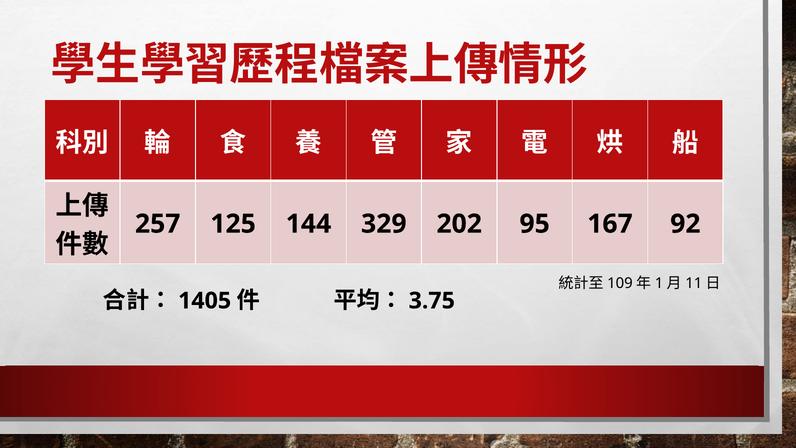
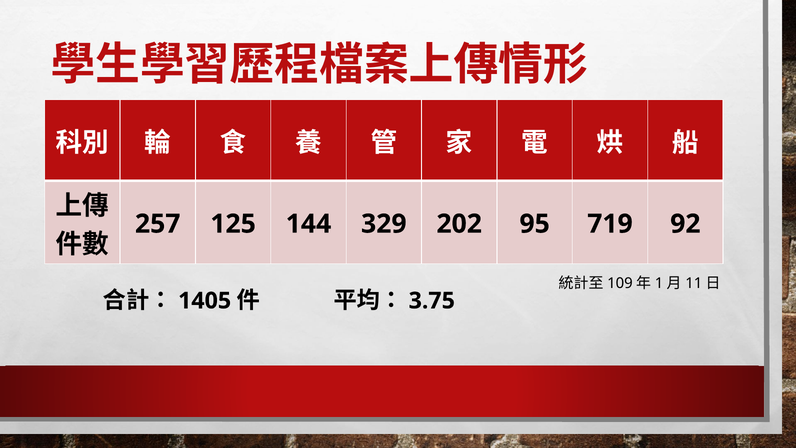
167: 167 -> 719
